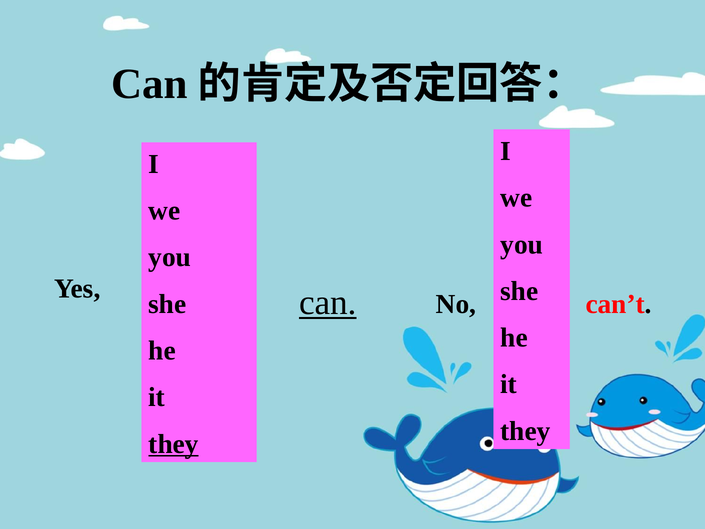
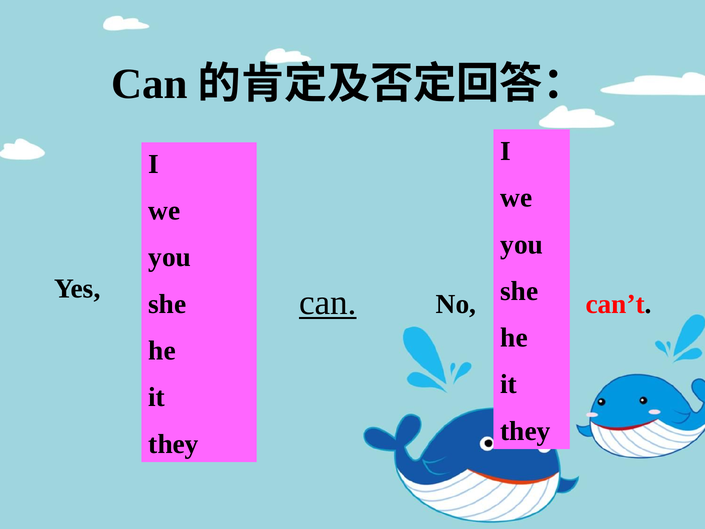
they at (173, 444) underline: present -> none
